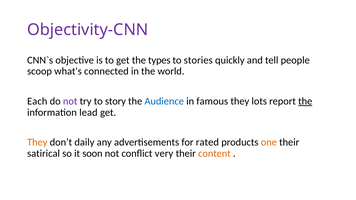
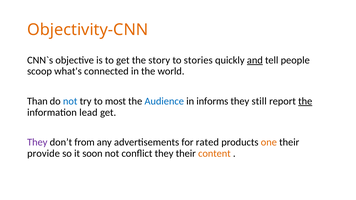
Objectivity-CNN colour: purple -> orange
types: types -> story
and underline: none -> present
Each: Each -> Than
not at (70, 101) colour: purple -> blue
story: story -> most
famous: famous -> informs
lots: lots -> still
They at (37, 142) colour: orange -> purple
daily: daily -> from
satirical: satirical -> provide
conflict very: very -> they
